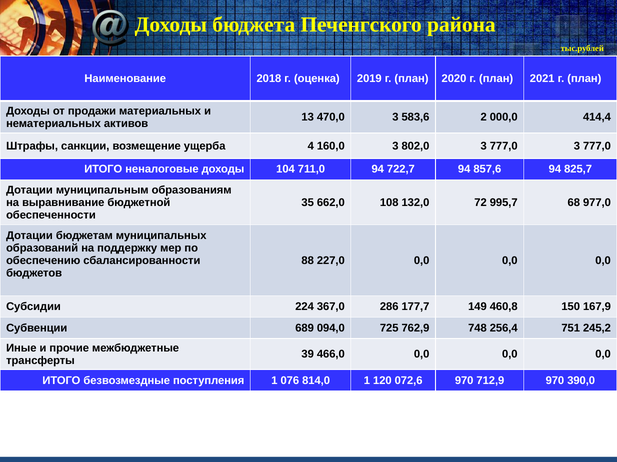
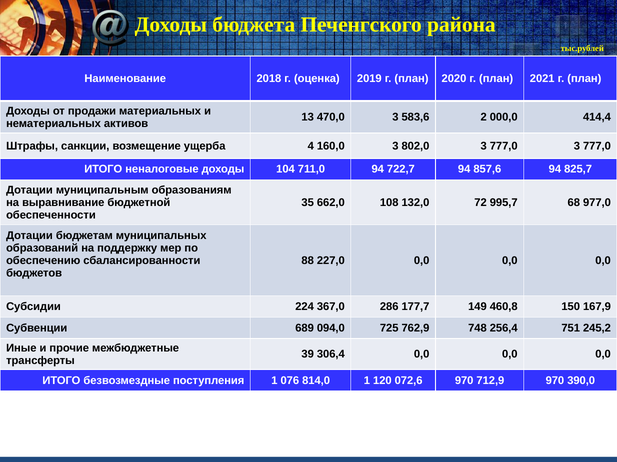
466,0: 466,0 -> 306,4
